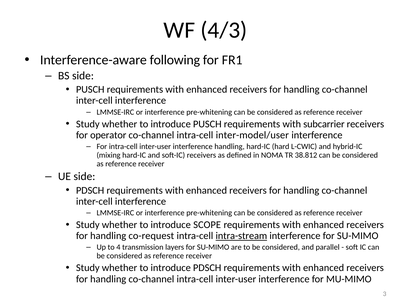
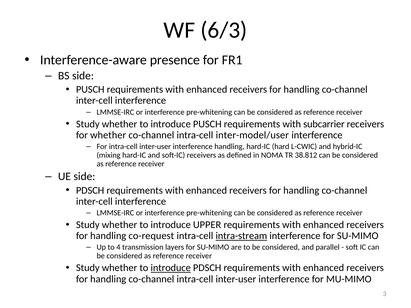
4/3: 4/3 -> 6/3
following: following -> presence
for operator: operator -> whether
SCOPE: SCOPE -> UPPER
introduce at (171, 268) underline: none -> present
